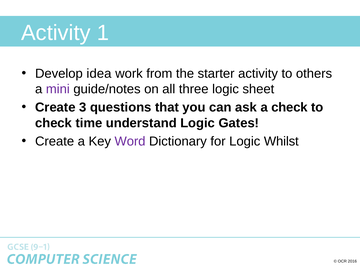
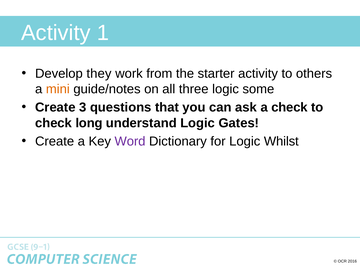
idea: idea -> they
mini colour: purple -> orange
sheet: sheet -> some
time: time -> long
